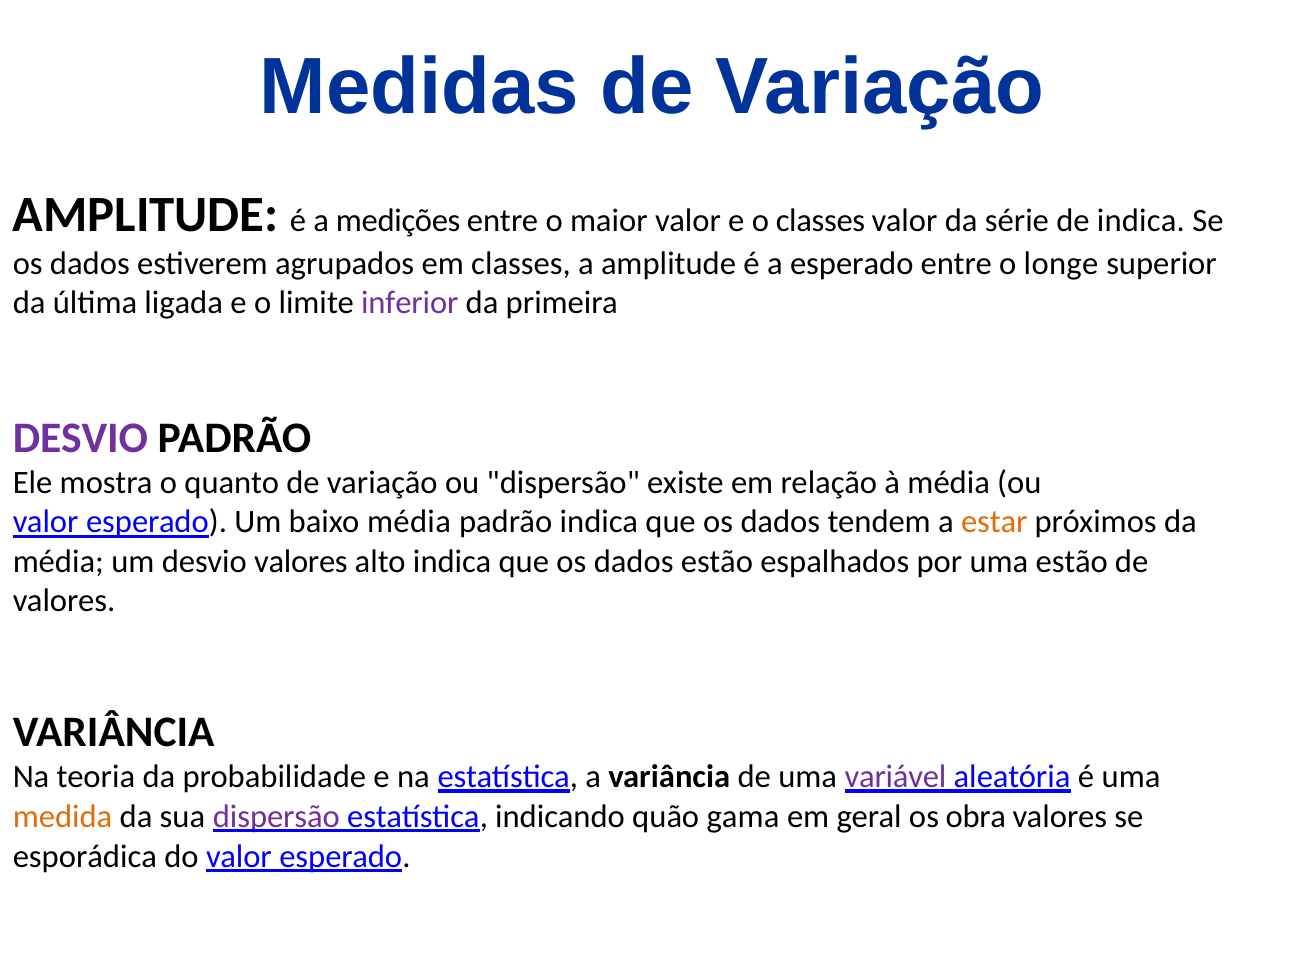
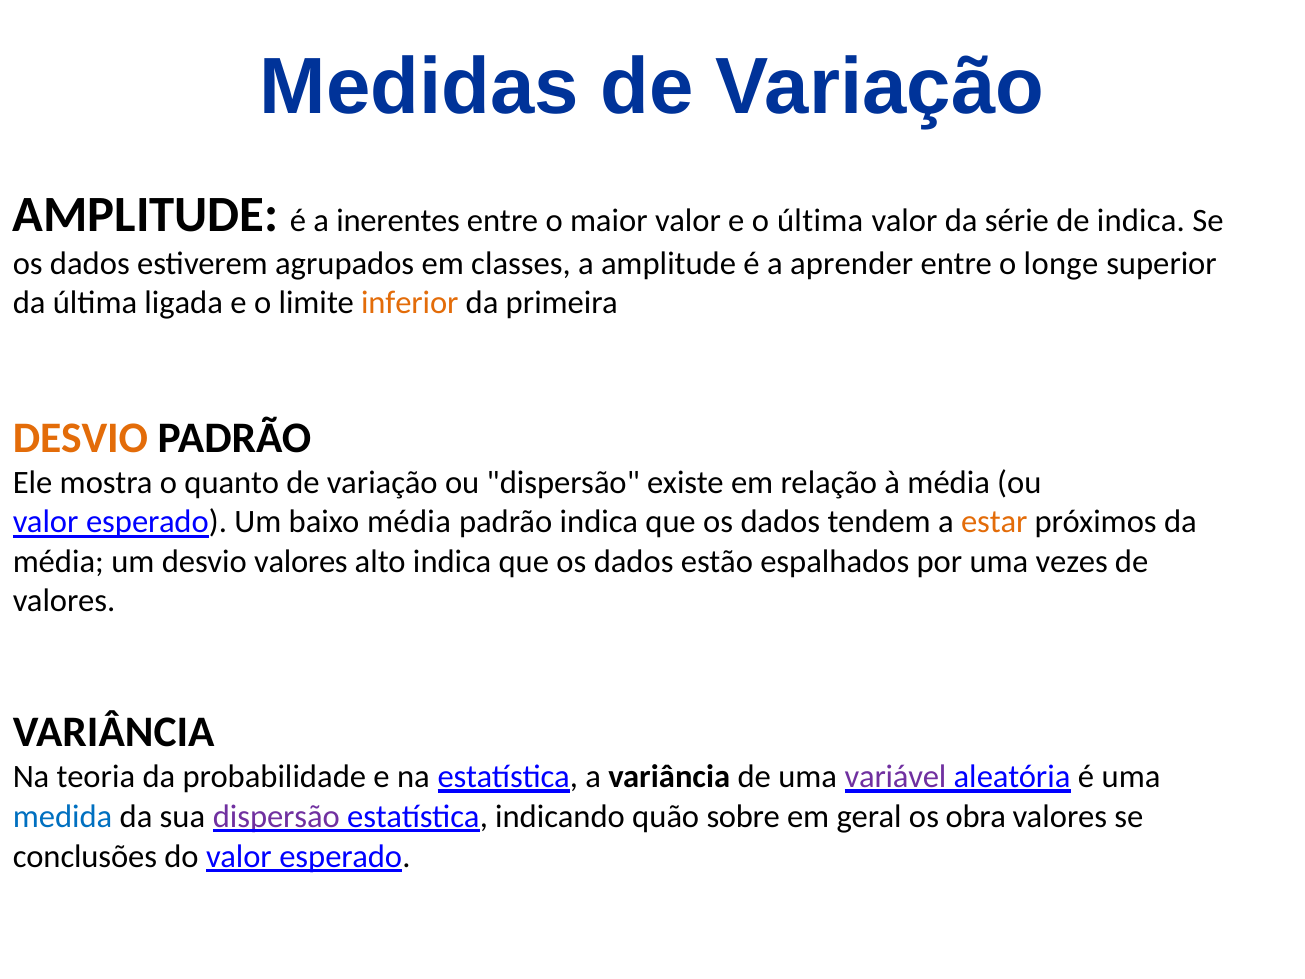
medições: medições -> inerentes
o classes: classes -> última
a esperado: esperado -> aprender
inferior colour: purple -> orange
DESVIO at (80, 438) colour: purple -> orange
uma estão: estão -> vezes
medida colour: orange -> blue
gama: gama -> sobre
esporádica: esporádica -> conclusões
